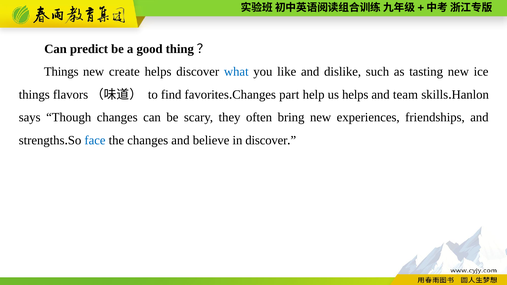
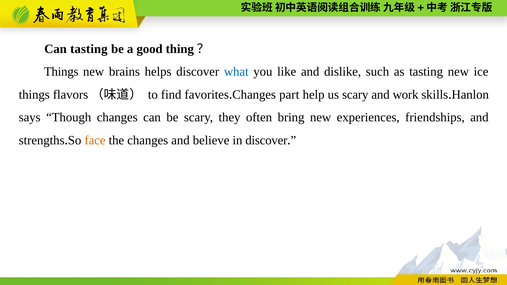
Can predict: predict -> tasting
create: create -> brains
us helps: helps -> scary
team: team -> work
face colour: blue -> orange
